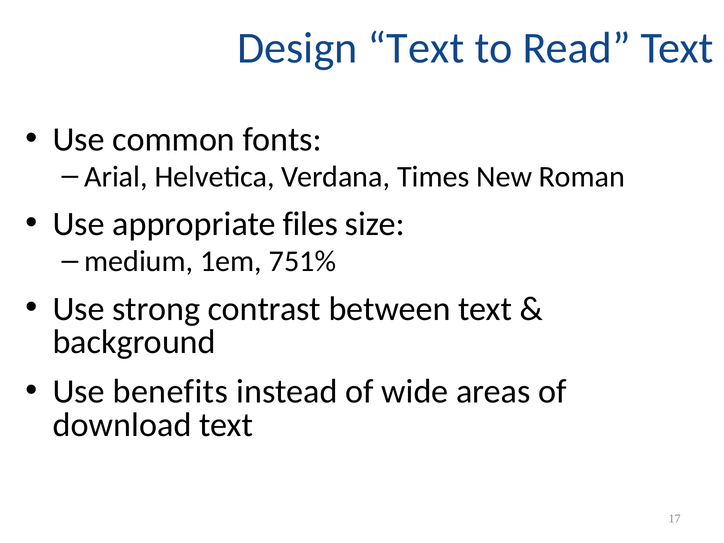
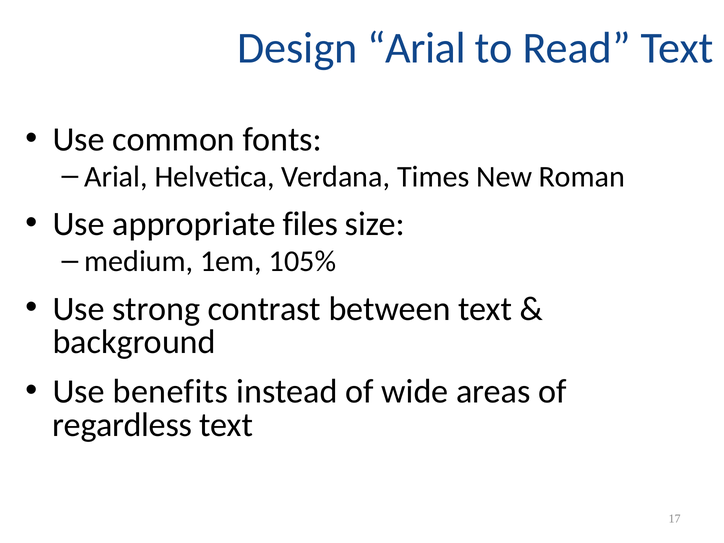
Design Text: Text -> Arial
751%: 751% -> 105%
download: download -> regardless
